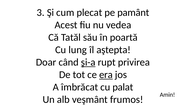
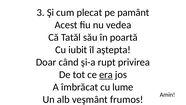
lung: lung -> iubit
şi-a underline: present -> none
palat: palat -> lume
